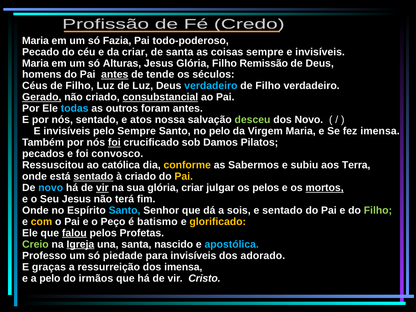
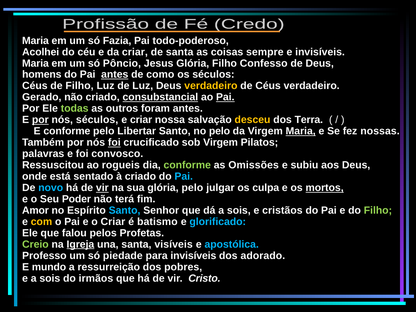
Pecado: Pecado -> Acolhei
Alturas: Alturas -> Pôncio
Remissão: Remissão -> Confesso
tende: tende -> como
verdadeiro at (211, 86) colour: light blue -> yellow
Filho at (268, 86): Filho -> Céus
Gerado underline: present -> none
Pai at (225, 97) underline: none -> present
todas colour: light blue -> light green
por at (40, 120) underline: none -> present
nós sentado: sentado -> séculos
e atos: atos -> criar
desceu colour: light green -> yellow
dos Novo: Novo -> Terra
invisíveis at (67, 131): invisíveis -> conforme
pelo Sempre: Sempre -> Libertar
Maria at (301, 131) underline: none -> present
fez imensa: imensa -> nossas
sob Damos: Damos -> Virgem
pecados: pecados -> palavras
católica: católica -> rogueis
conforme at (187, 165) colour: yellow -> light green
Sabermos: Sabermos -> Omissões
aos Terra: Terra -> Deus
sentado at (93, 176) underline: present -> none
Pai at (184, 176) colour: yellow -> light blue
glória criar: criar -> pelo
os pelos: pelos -> culpa
Seu Jesus: Jesus -> Poder
Onde at (35, 210): Onde -> Amor
e sentado: sentado -> cristãos
o Peço: Peço -> Criar
glorificado colour: yellow -> light blue
falou underline: present -> none
nascido: nascido -> visíveis
graças: graças -> mundo
dos imensa: imensa -> pobres
e a pelo: pelo -> sois
